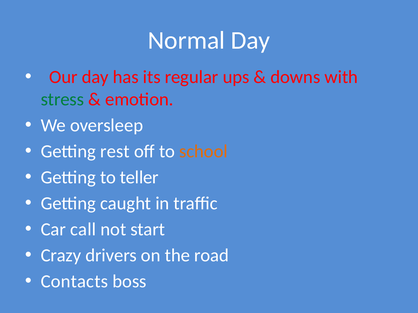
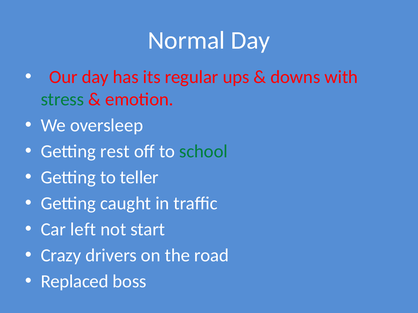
school colour: orange -> green
call: call -> left
Contacts: Contacts -> Replaced
